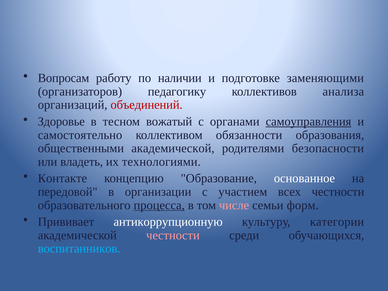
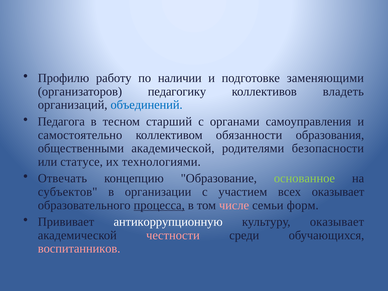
Вопросам: Вопросам -> Профилю
анализа: анализа -> владеть
объединений colour: red -> blue
Здоровье: Здоровье -> Педагога
вожатый: вожатый -> старший
самоуправления underline: present -> none
владеть: владеть -> статусе
Контакте: Контакте -> Отвечать
основанное colour: white -> light green
передовой: передовой -> субъектов
всех честности: честности -> оказывает
культуру категории: категории -> оказывает
воспитанников colour: light blue -> pink
